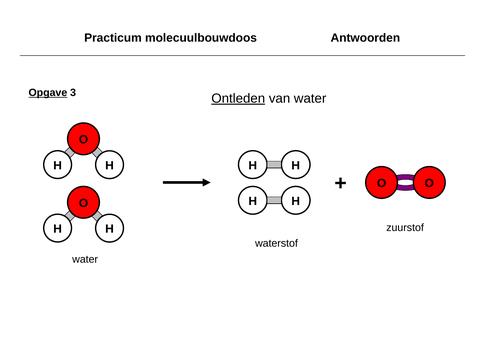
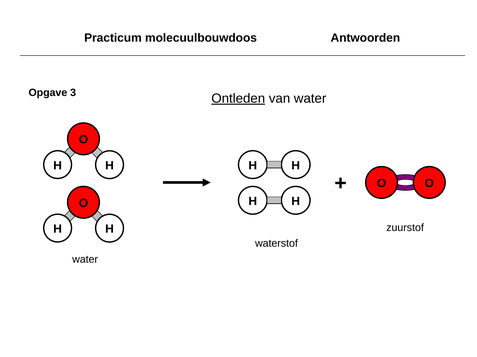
Opgave underline: present -> none
